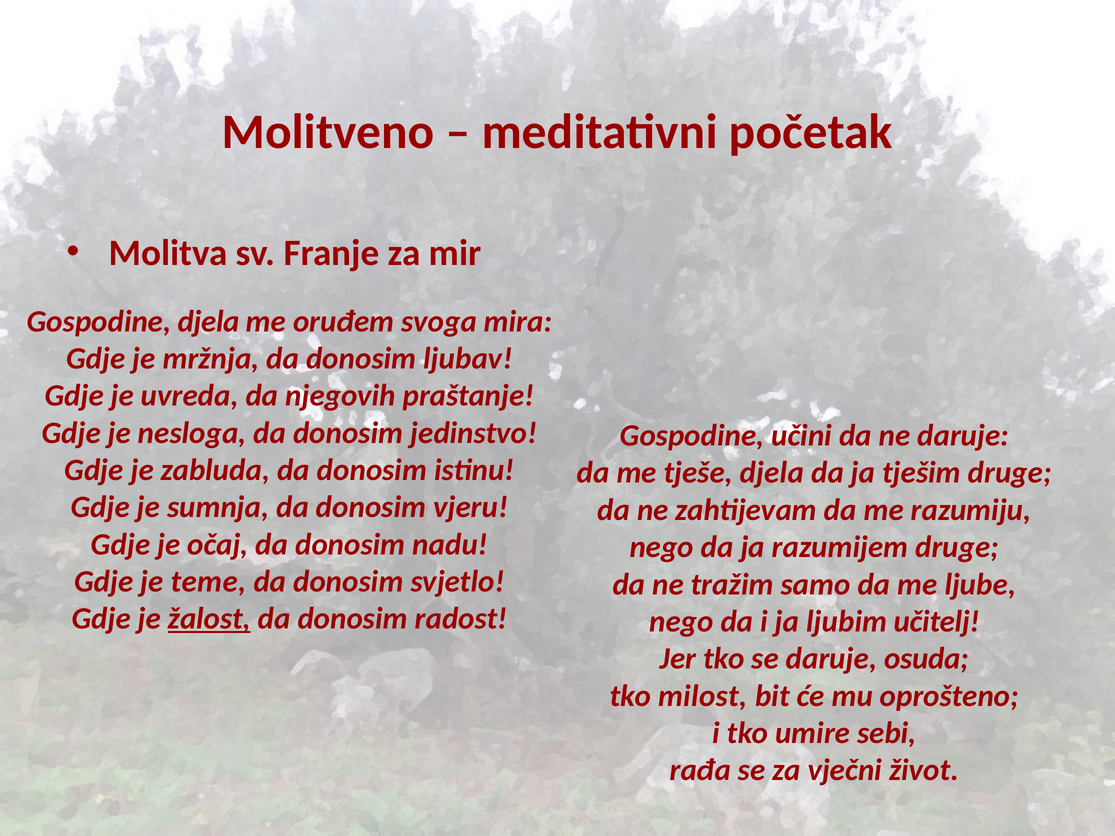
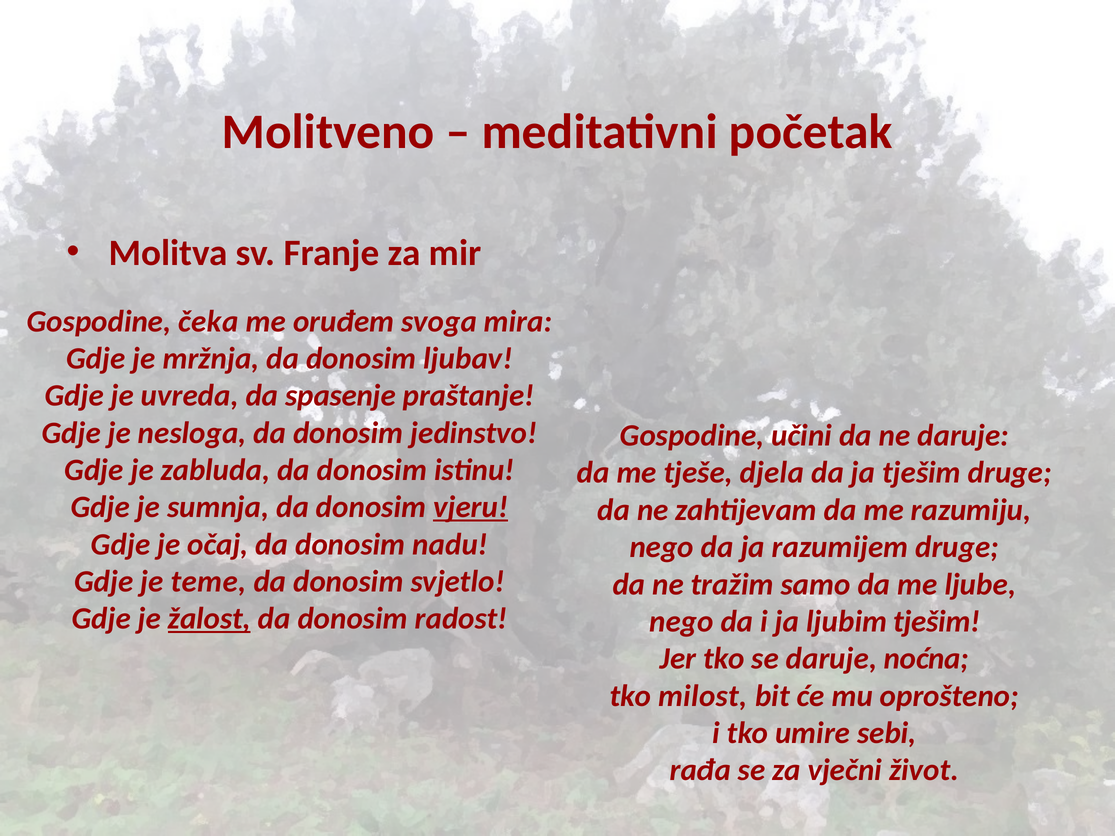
Gospodine djela: djela -> čeka
njegovih: njegovih -> spasenje
vjeru underline: none -> present
ljubim učitelj: učitelj -> tješim
osuda: osuda -> noćna
